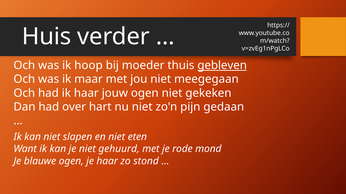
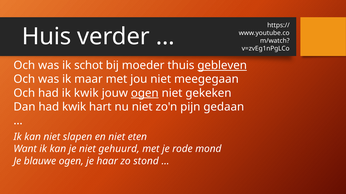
hoop: hoop -> schot
ik haar: haar -> kwik
ogen at (145, 93) underline: none -> present
had over: over -> kwik
